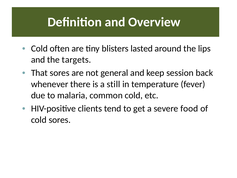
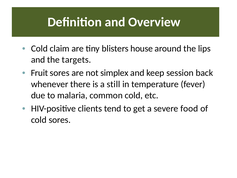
often: often -> claim
lasted: lasted -> house
That: That -> Fruit
general: general -> simplex
